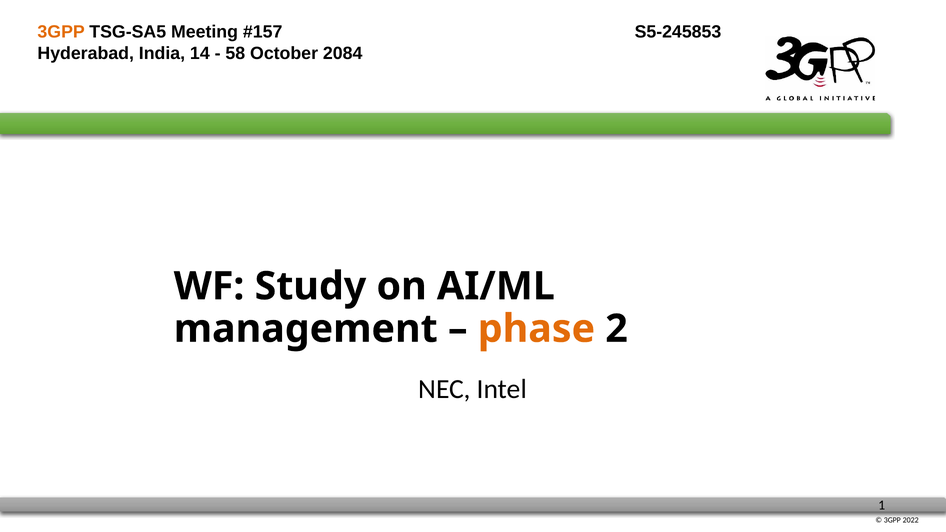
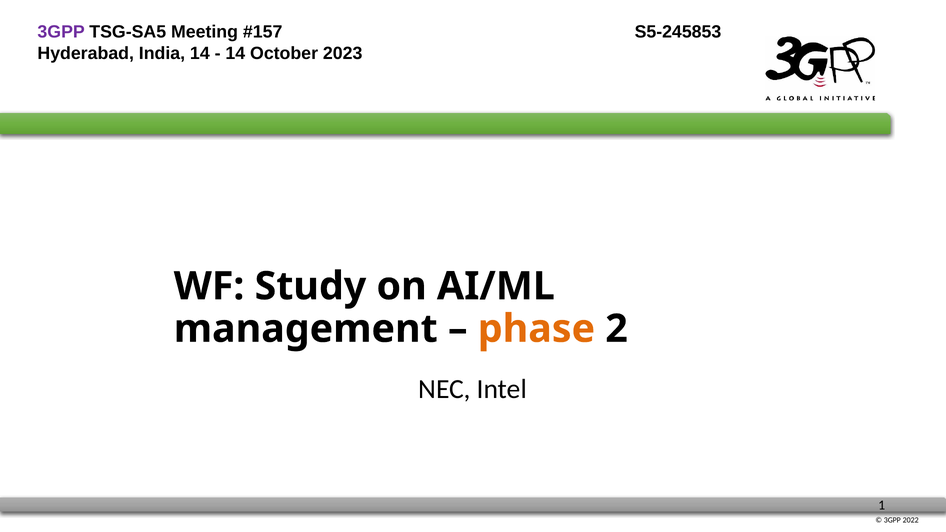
3GPP at (61, 32) colour: orange -> purple
58 at (235, 53): 58 -> 14
2084: 2084 -> 2023
